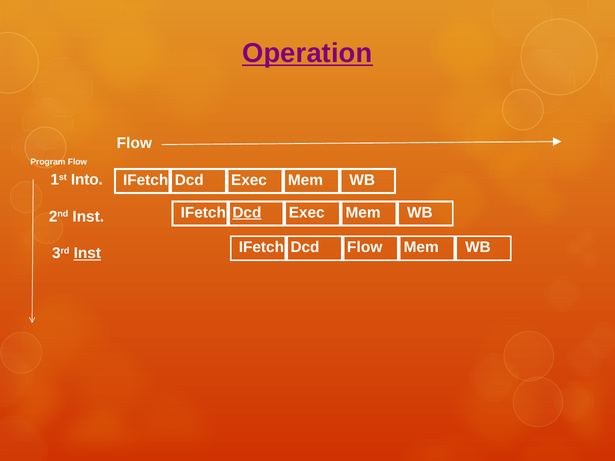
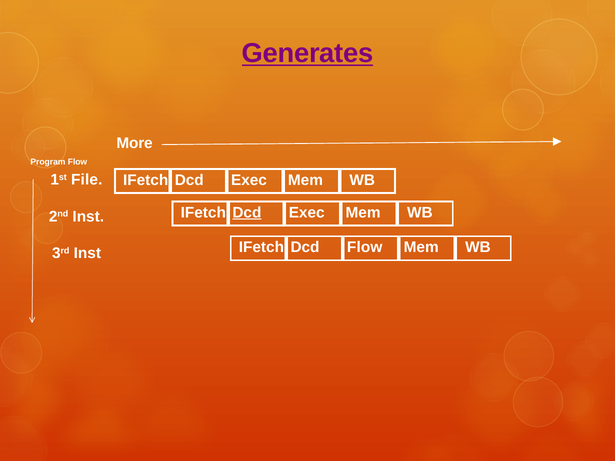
Operation: Operation -> Generates
Flow at (134, 143): Flow -> More
Into: Into -> File
Inst at (87, 253) underline: present -> none
